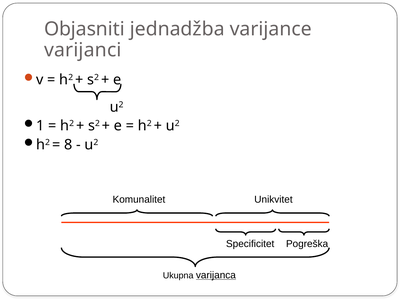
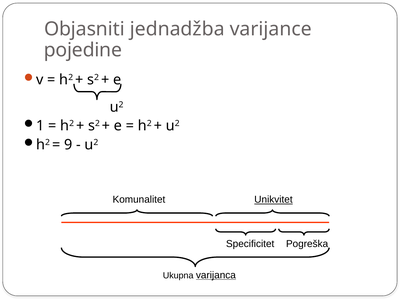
varijanci: varijanci -> pojedine
8: 8 -> 9
Unikvitet underline: none -> present
